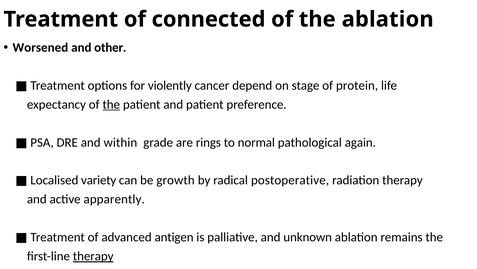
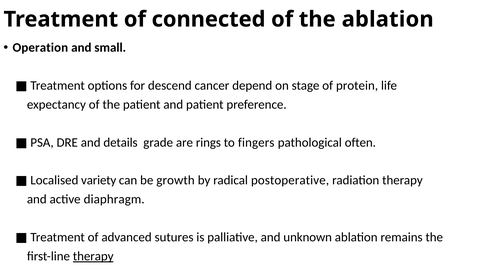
Worsened: Worsened -> Operation
other: other -> small
violently: violently -> descend
the at (111, 104) underline: present -> none
within: within -> details
normal: normal -> fingers
again: again -> often
apparently: apparently -> diaphragm
antigen: antigen -> sutures
